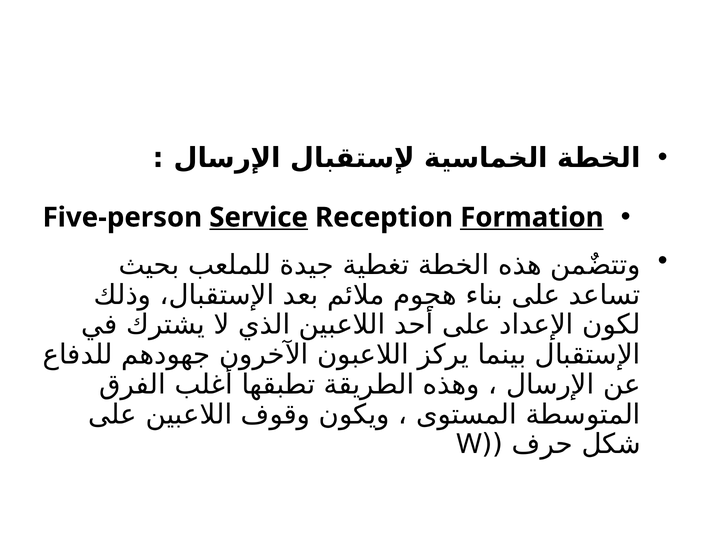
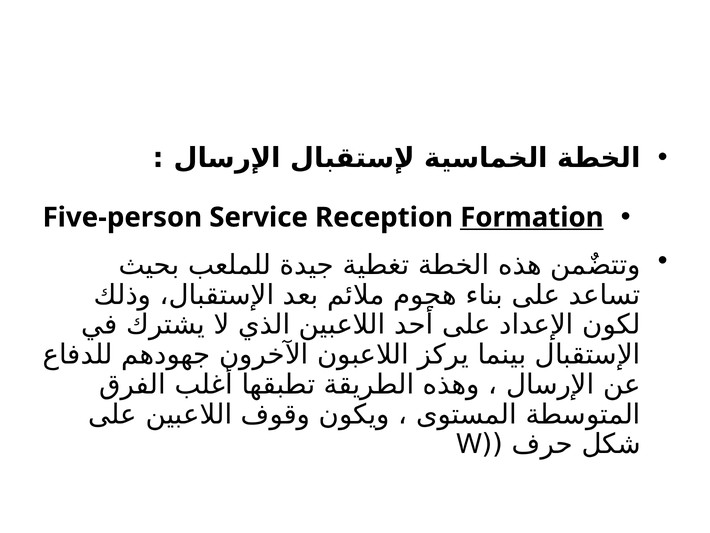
Service underline: present -> none
